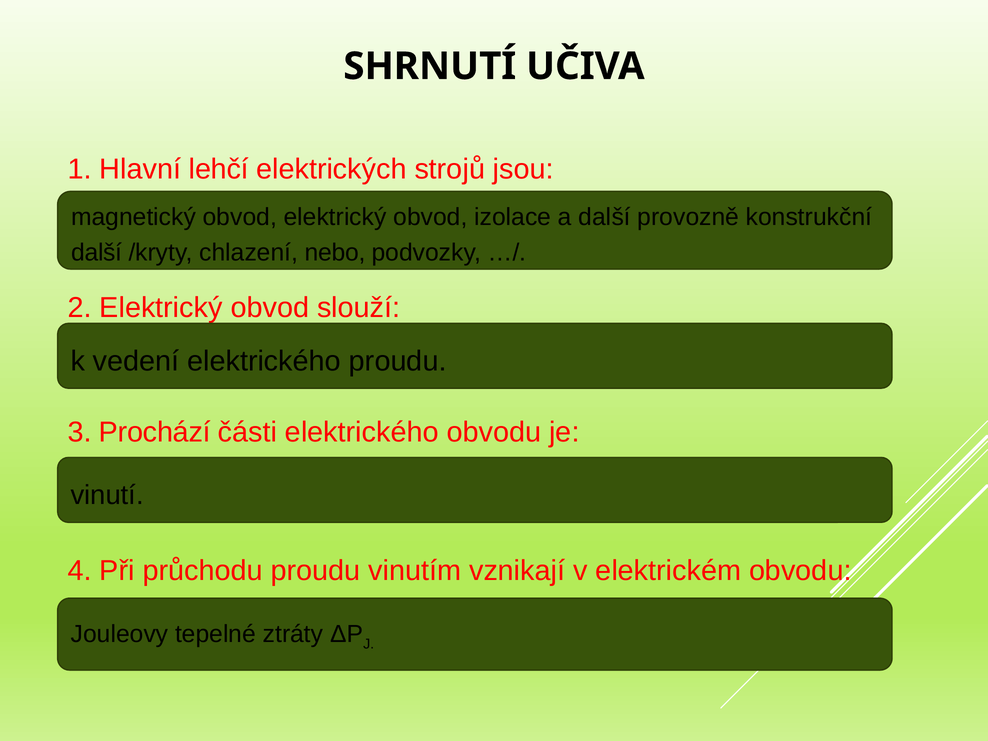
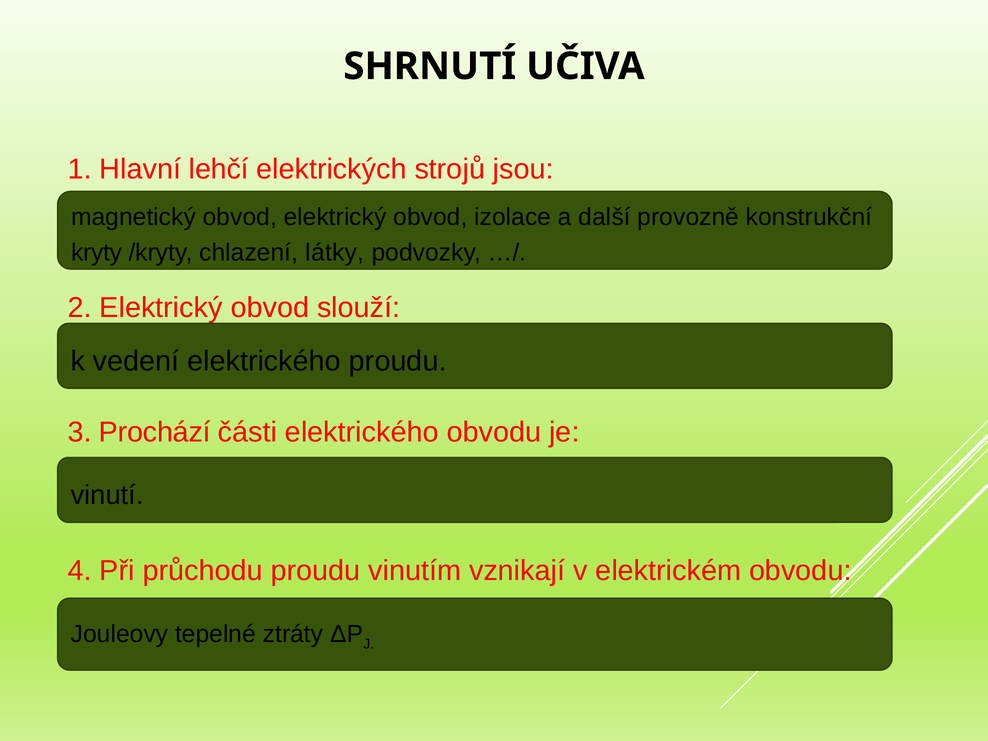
další at (97, 253): další -> kryty
nebo: nebo -> látky
